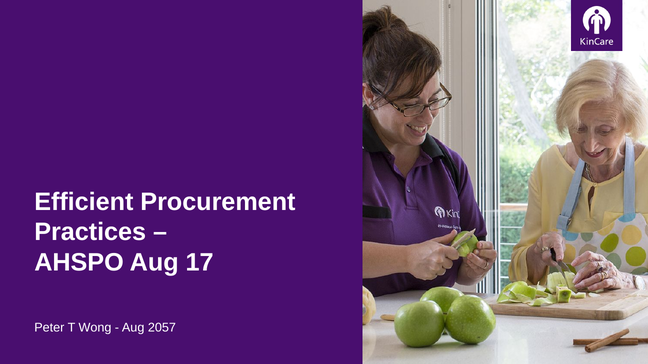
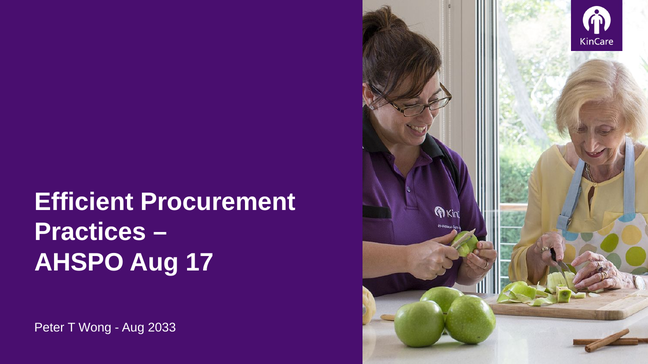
2057: 2057 -> 2033
